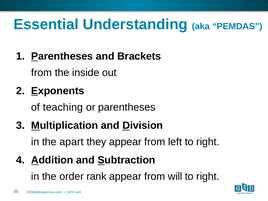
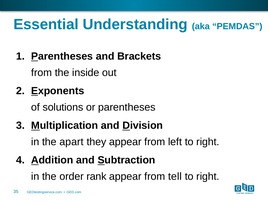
teaching: teaching -> solutions
will: will -> tell
